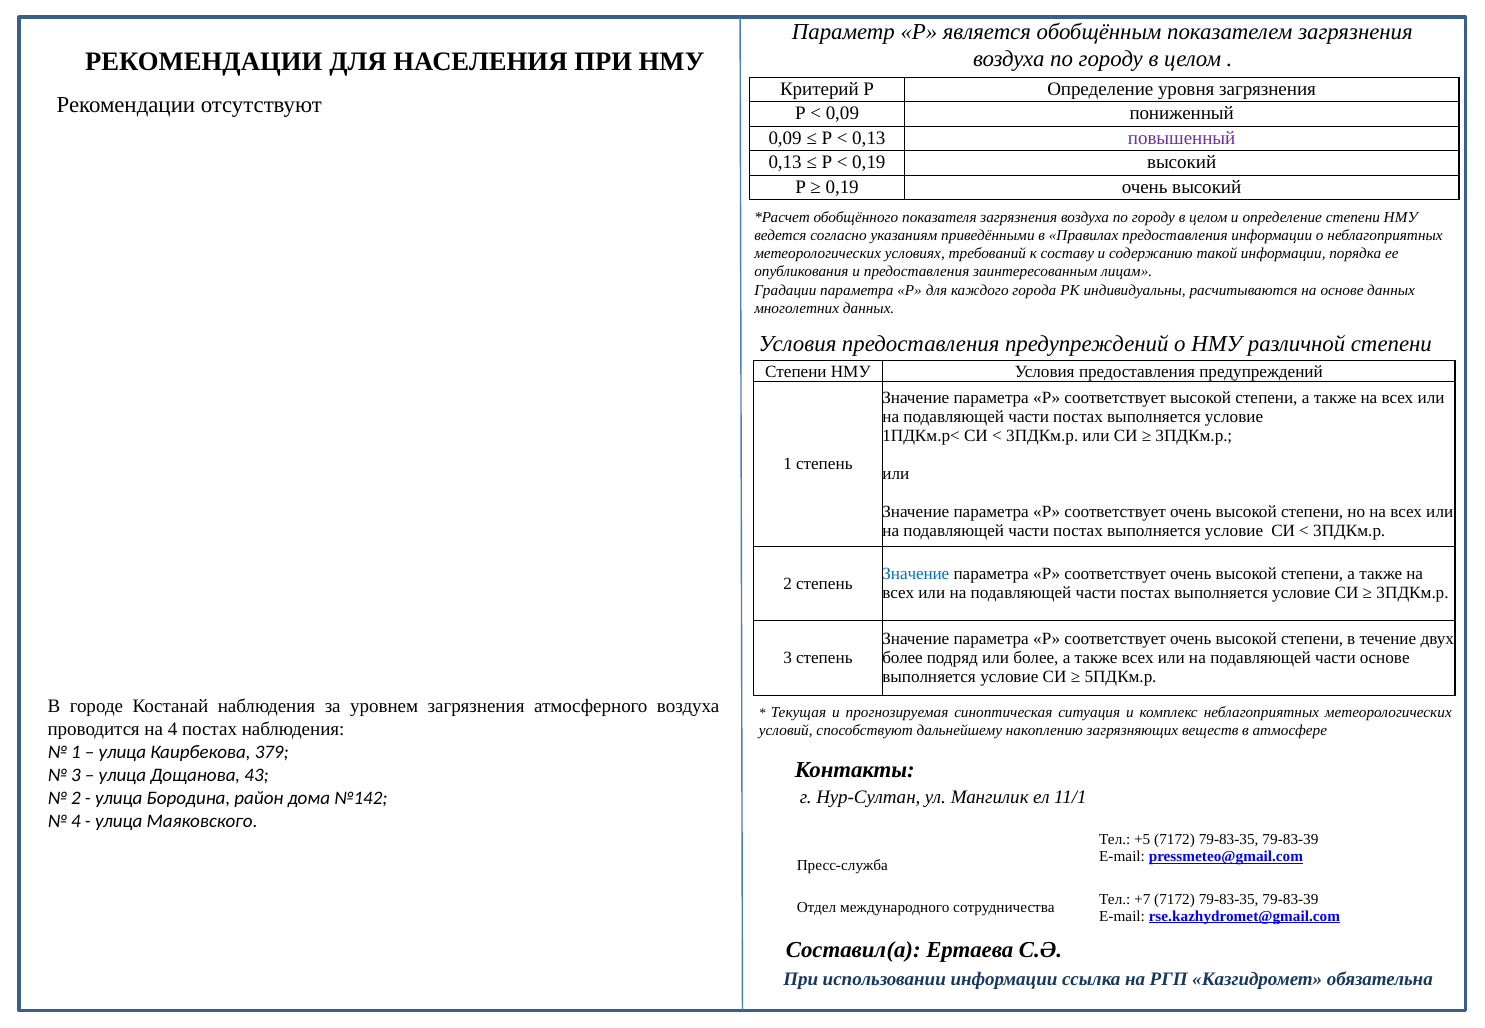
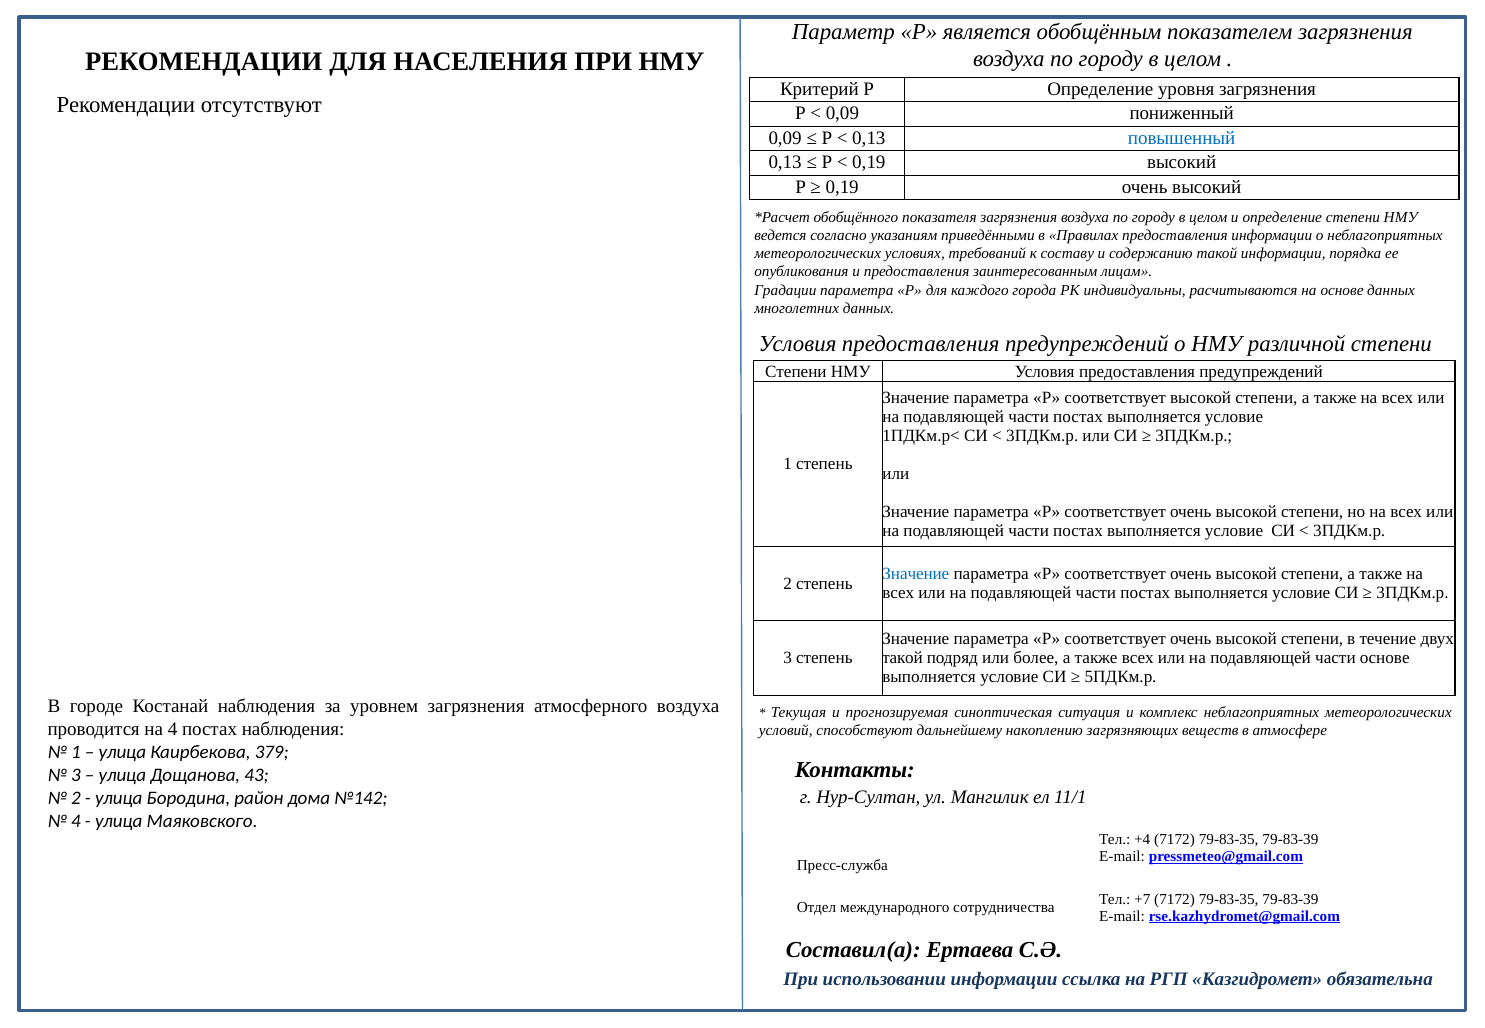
повышенный colour: purple -> blue
более at (903, 658): более -> такой
+5: +5 -> +4
